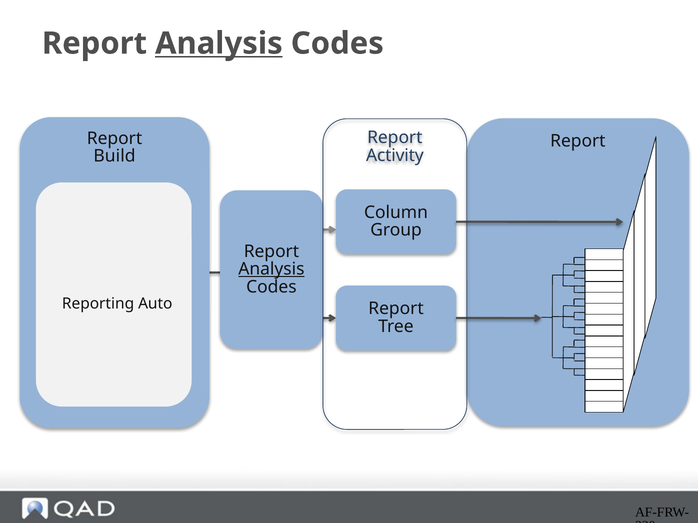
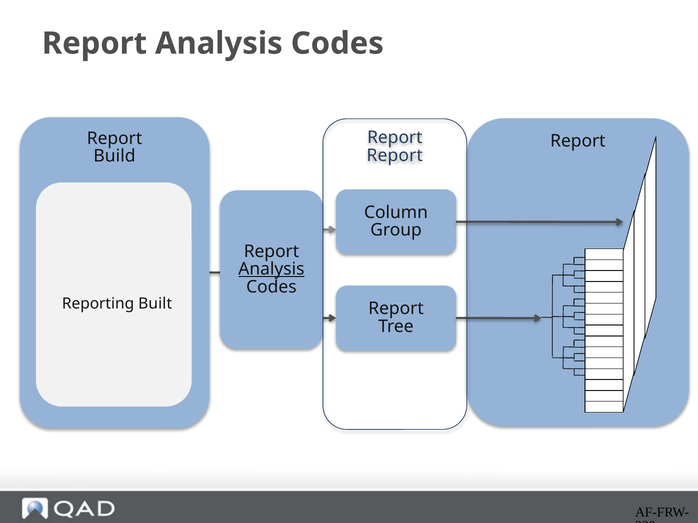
Analysis at (219, 43) underline: present -> none
Activity at (395, 156): Activity -> Report
Auto: Auto -> Built
